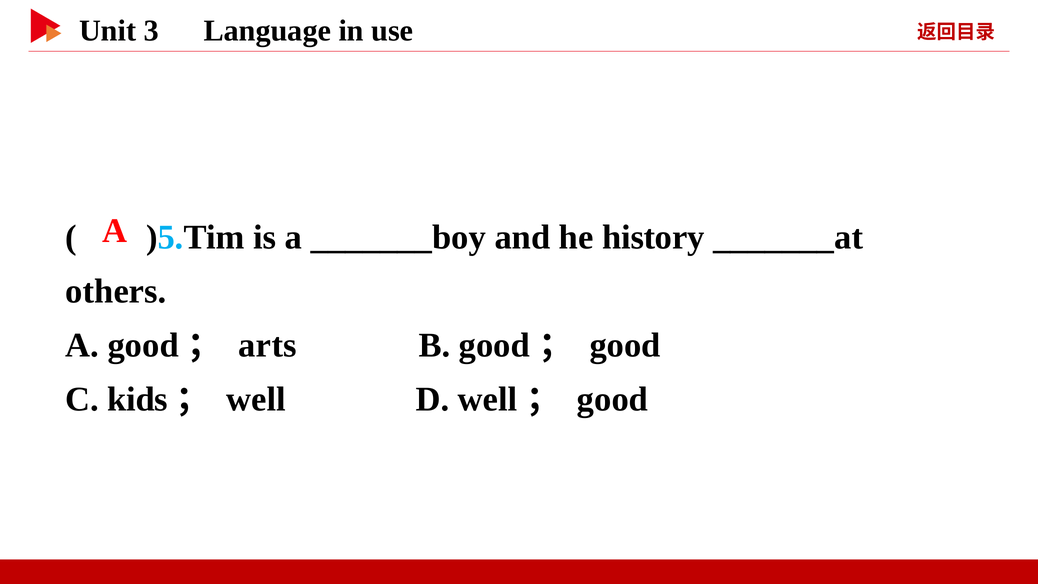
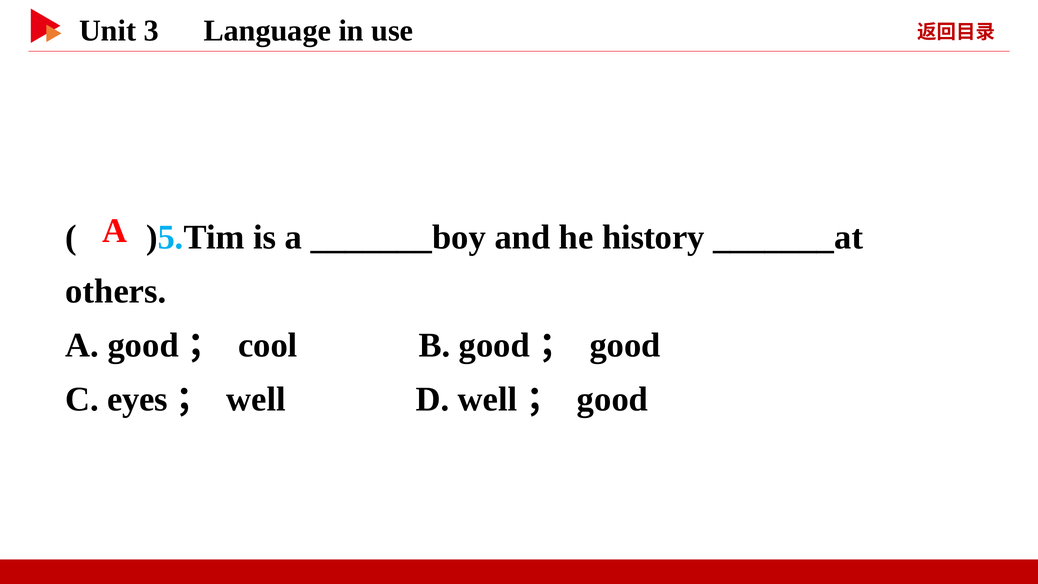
arts: arts -> cool
kids: kids -> eyes
